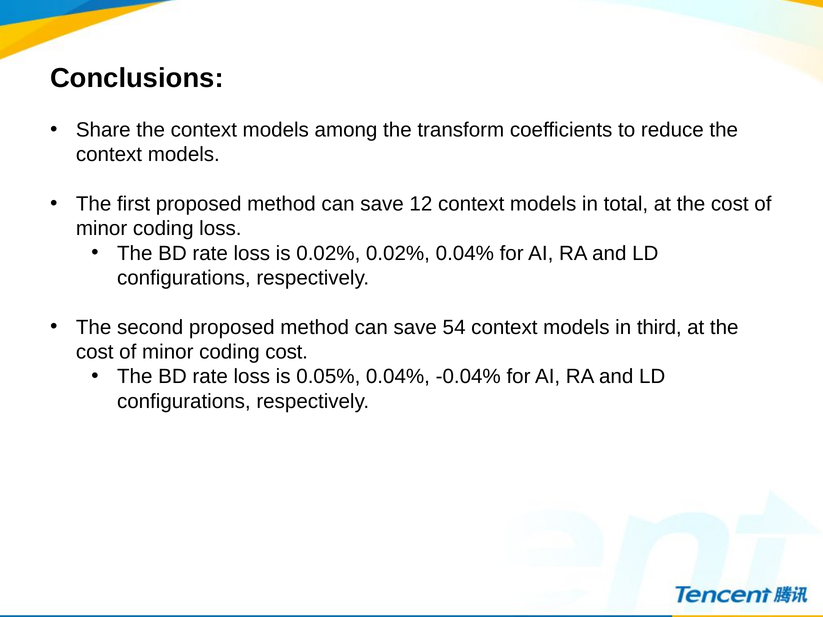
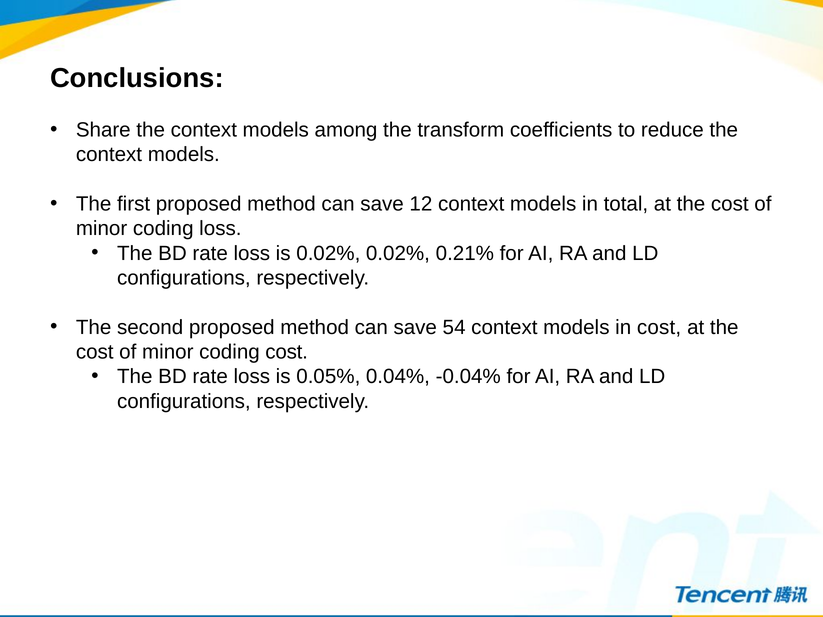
0.02% 0.04%: 0.04% -> 0.21%
in third: third -> cost
